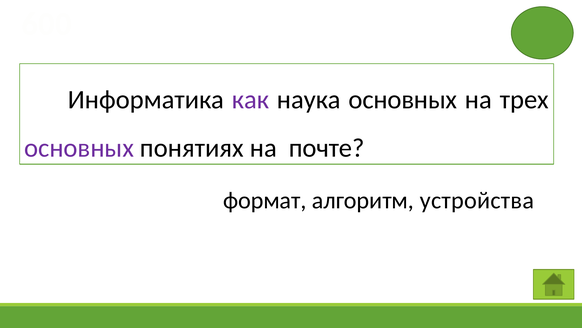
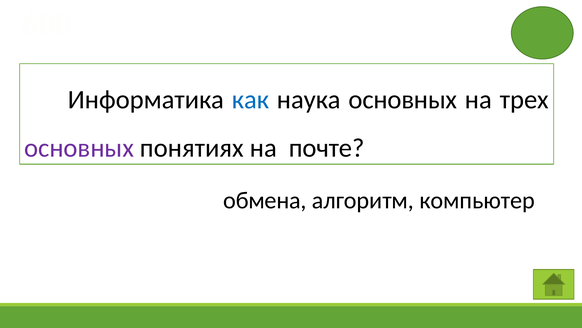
как colour: purple -> blue
формат: формат -> обмена
устройства: устройства -> компьютер
